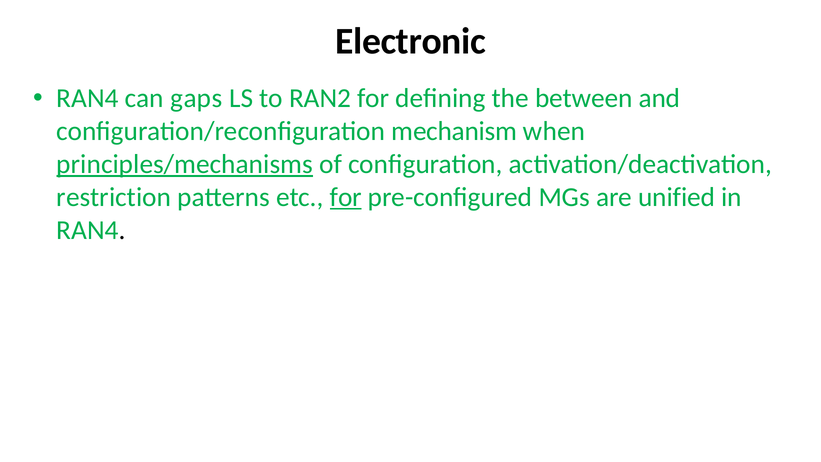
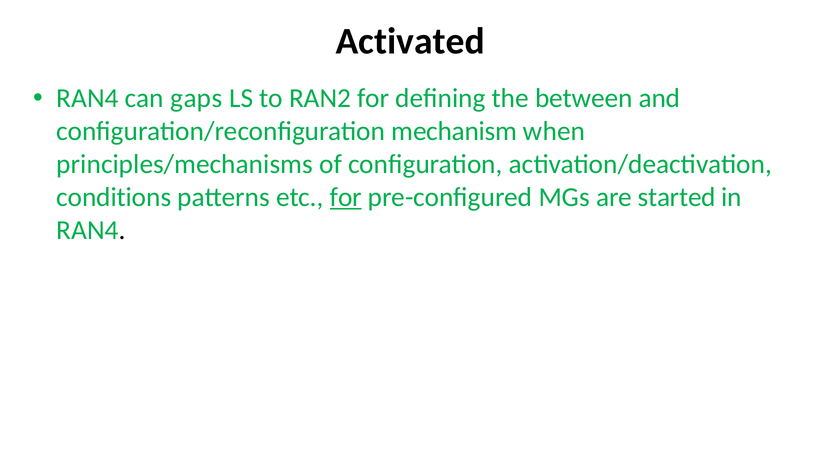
Electronic: Electronic -> Activated
principles/mechanisms underline: present -> none
restriction: restriction -> conditions
unified: unified -> started
